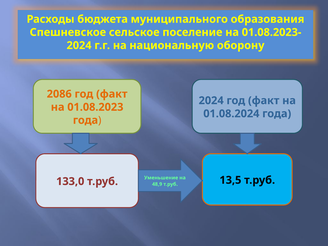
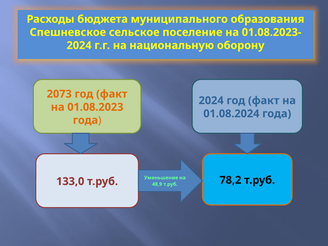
2086: 2086 -> 2073
13,5: 13,5 -> 78,2
